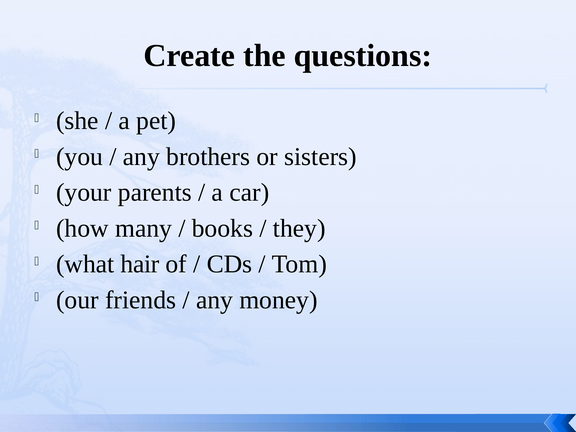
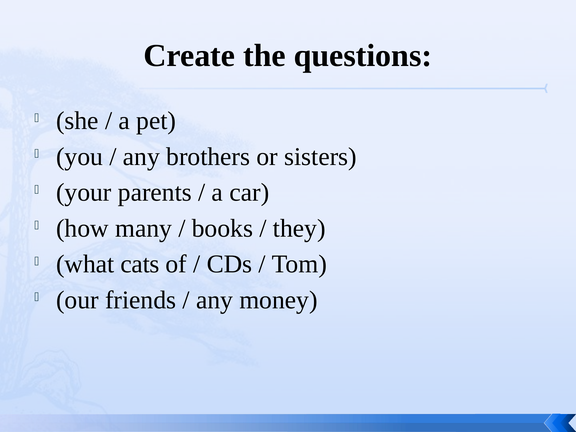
hair: hair -> cats
